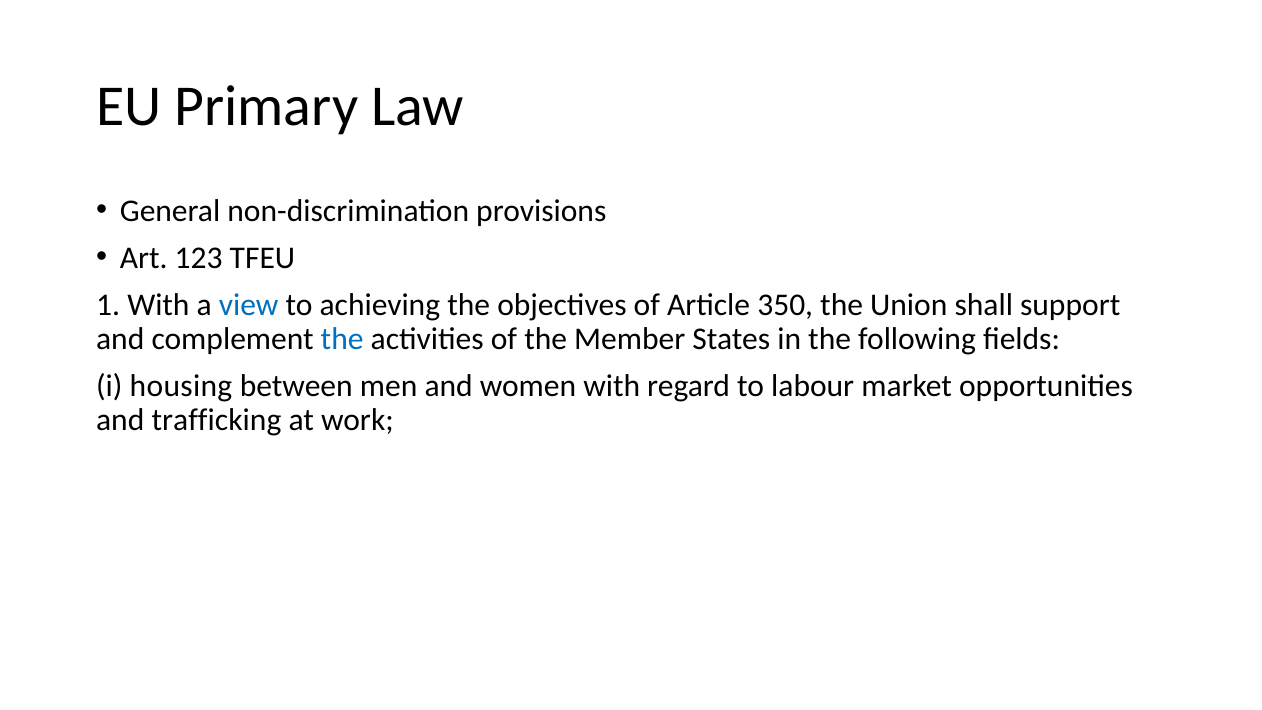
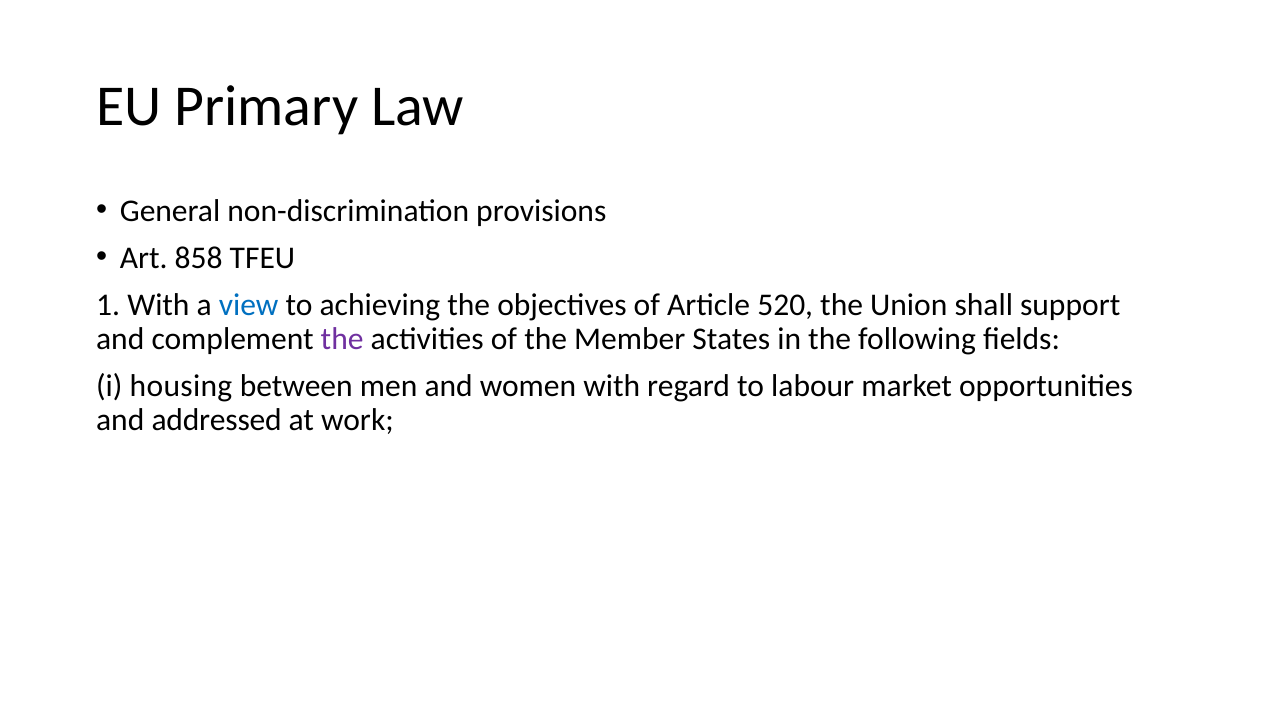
123: 123 -> 858
350: 350 -> 520
the at (342, 339) colour: blue -> purple
trafficking: trafficking -> addressed
